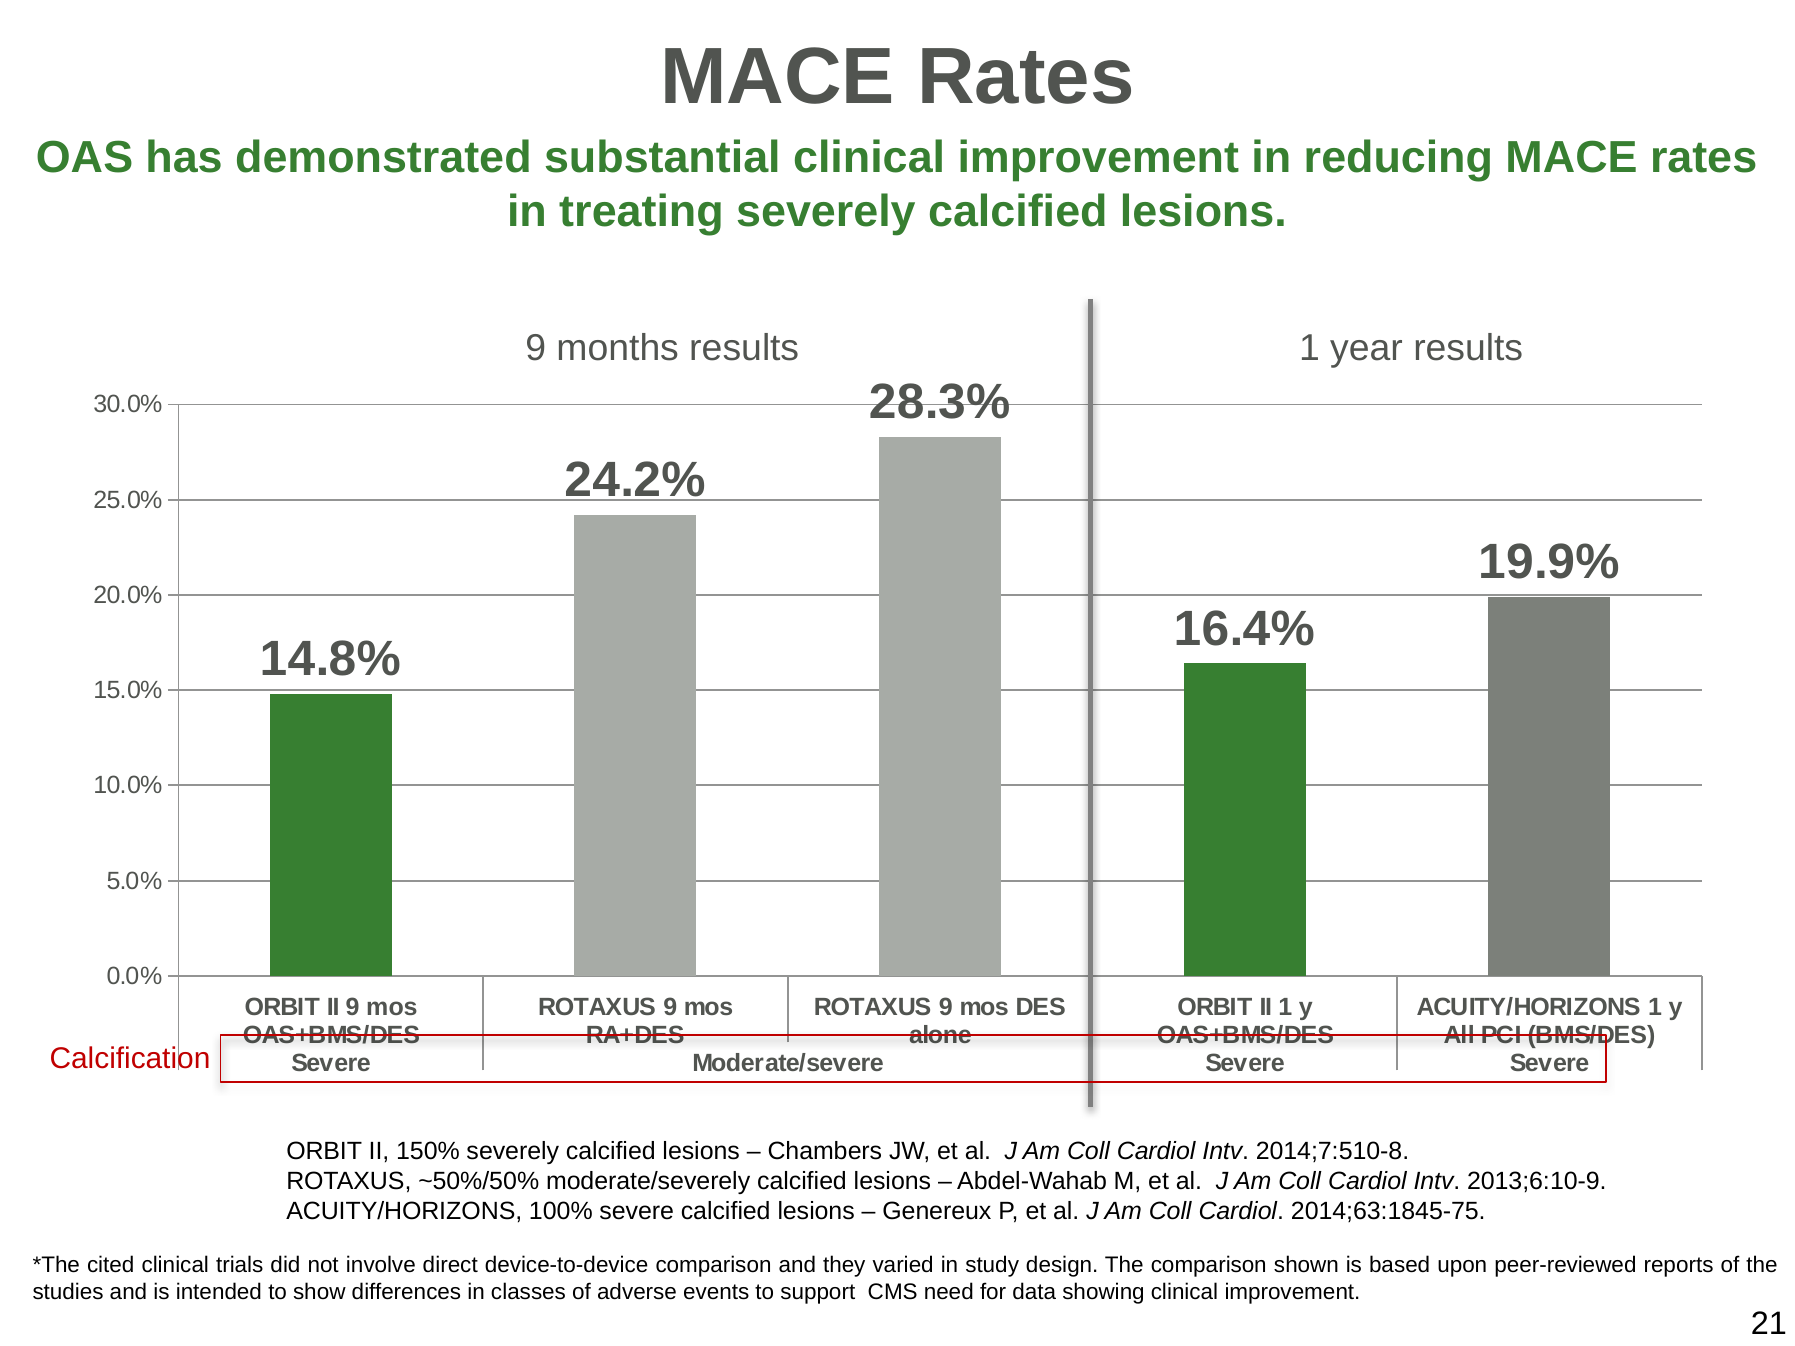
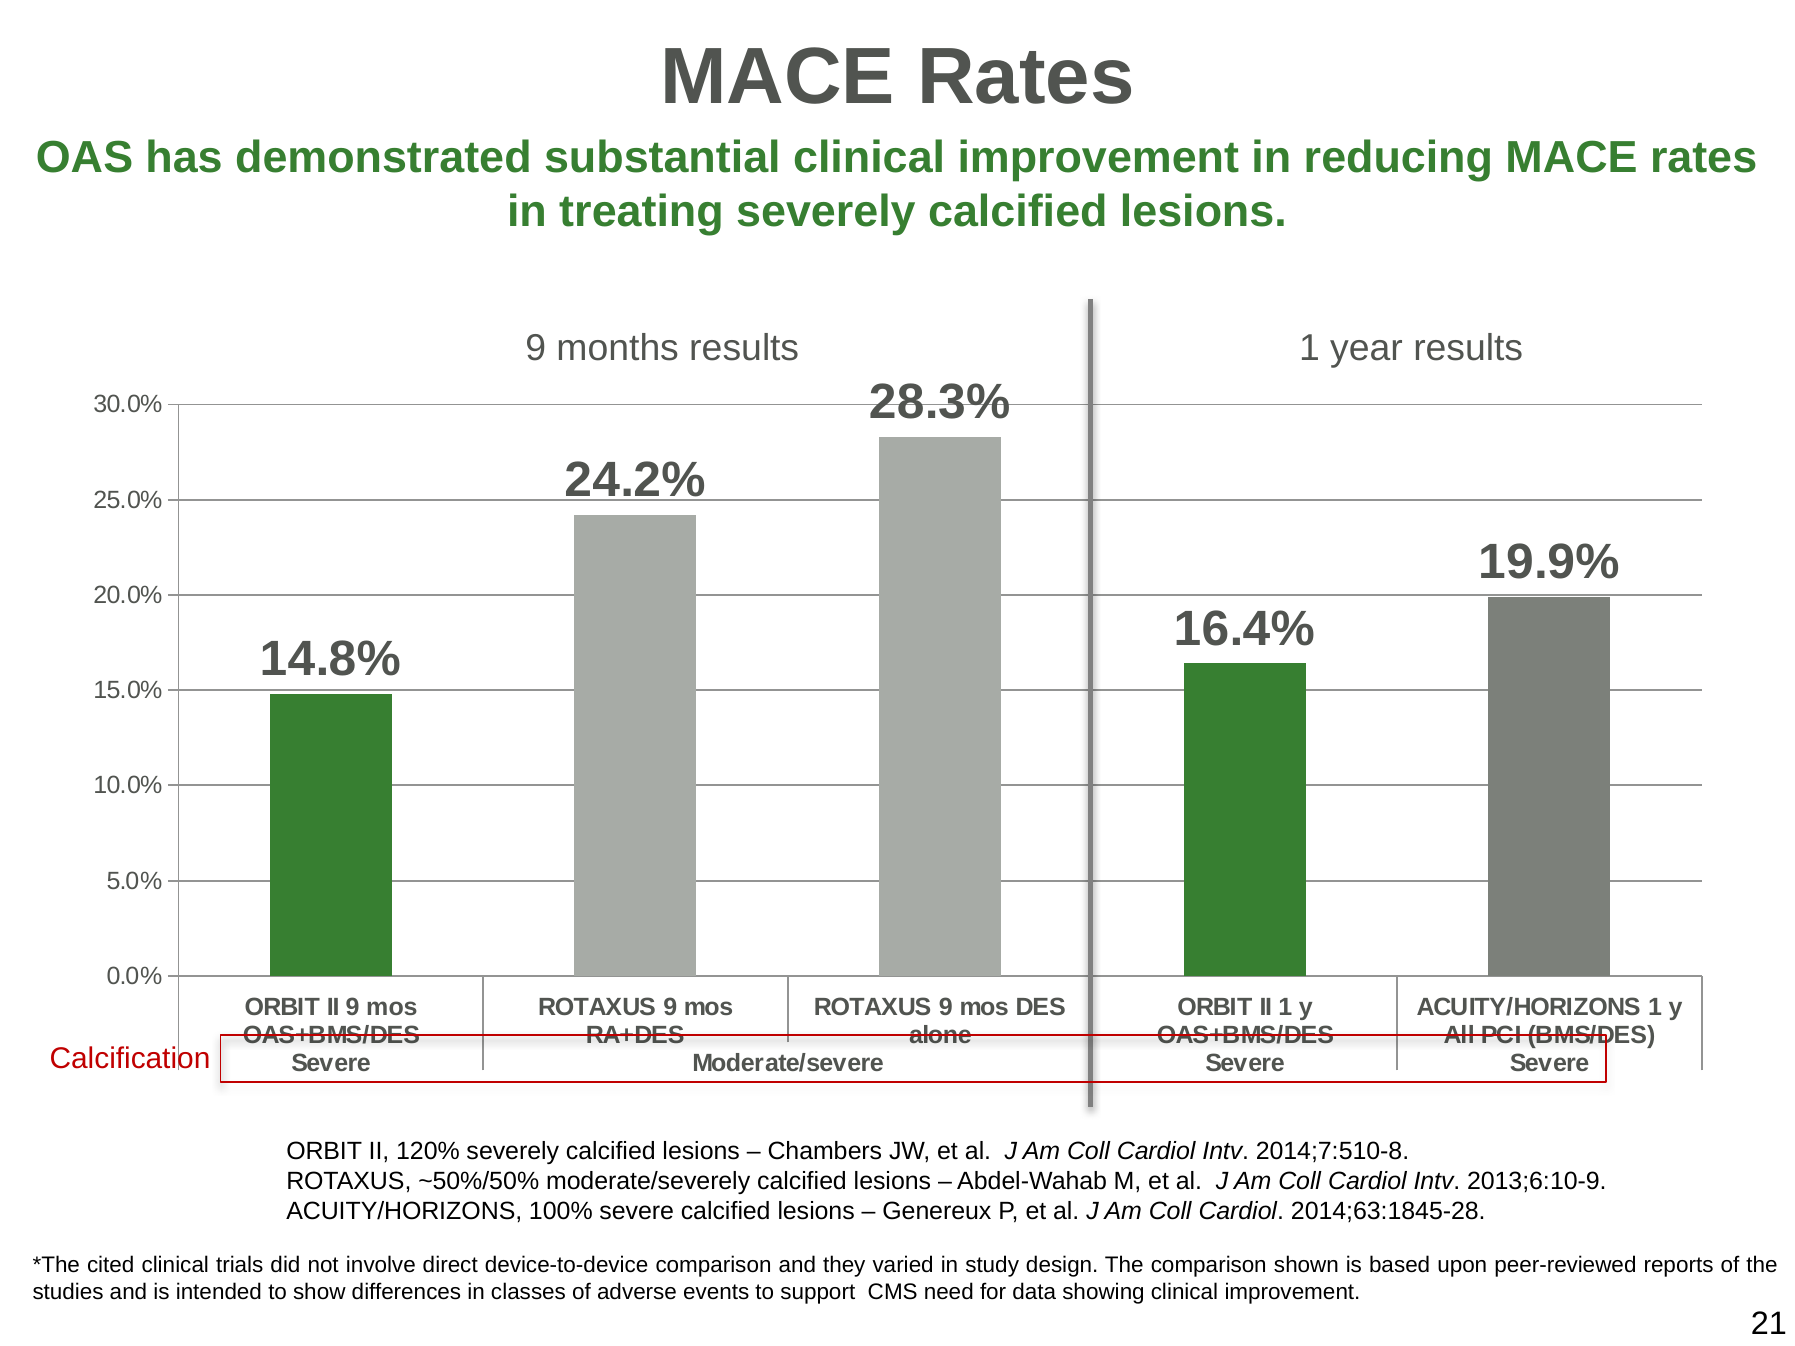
150%: 150% -> 120%
2014;63:1845-75: 2014;63:1845-75 -> 2014;63:1845-28
